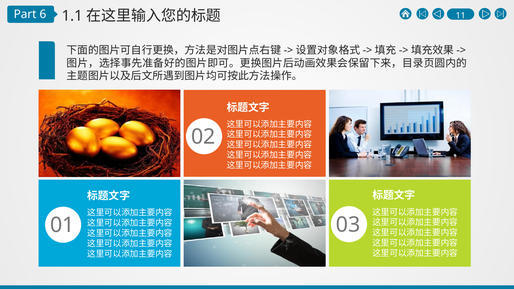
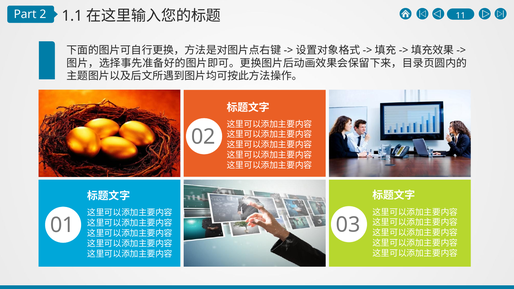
6: 6 -> 2
